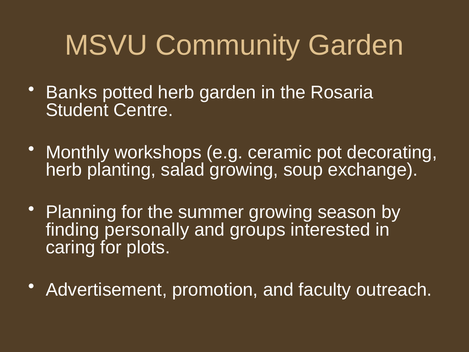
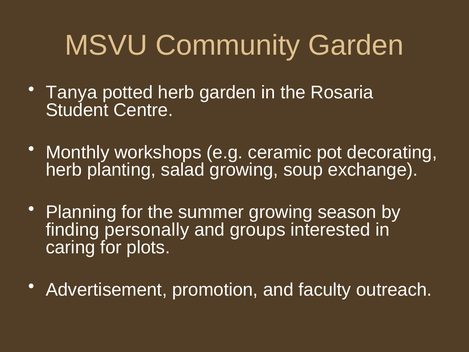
Banks: Banks -> Tanya
